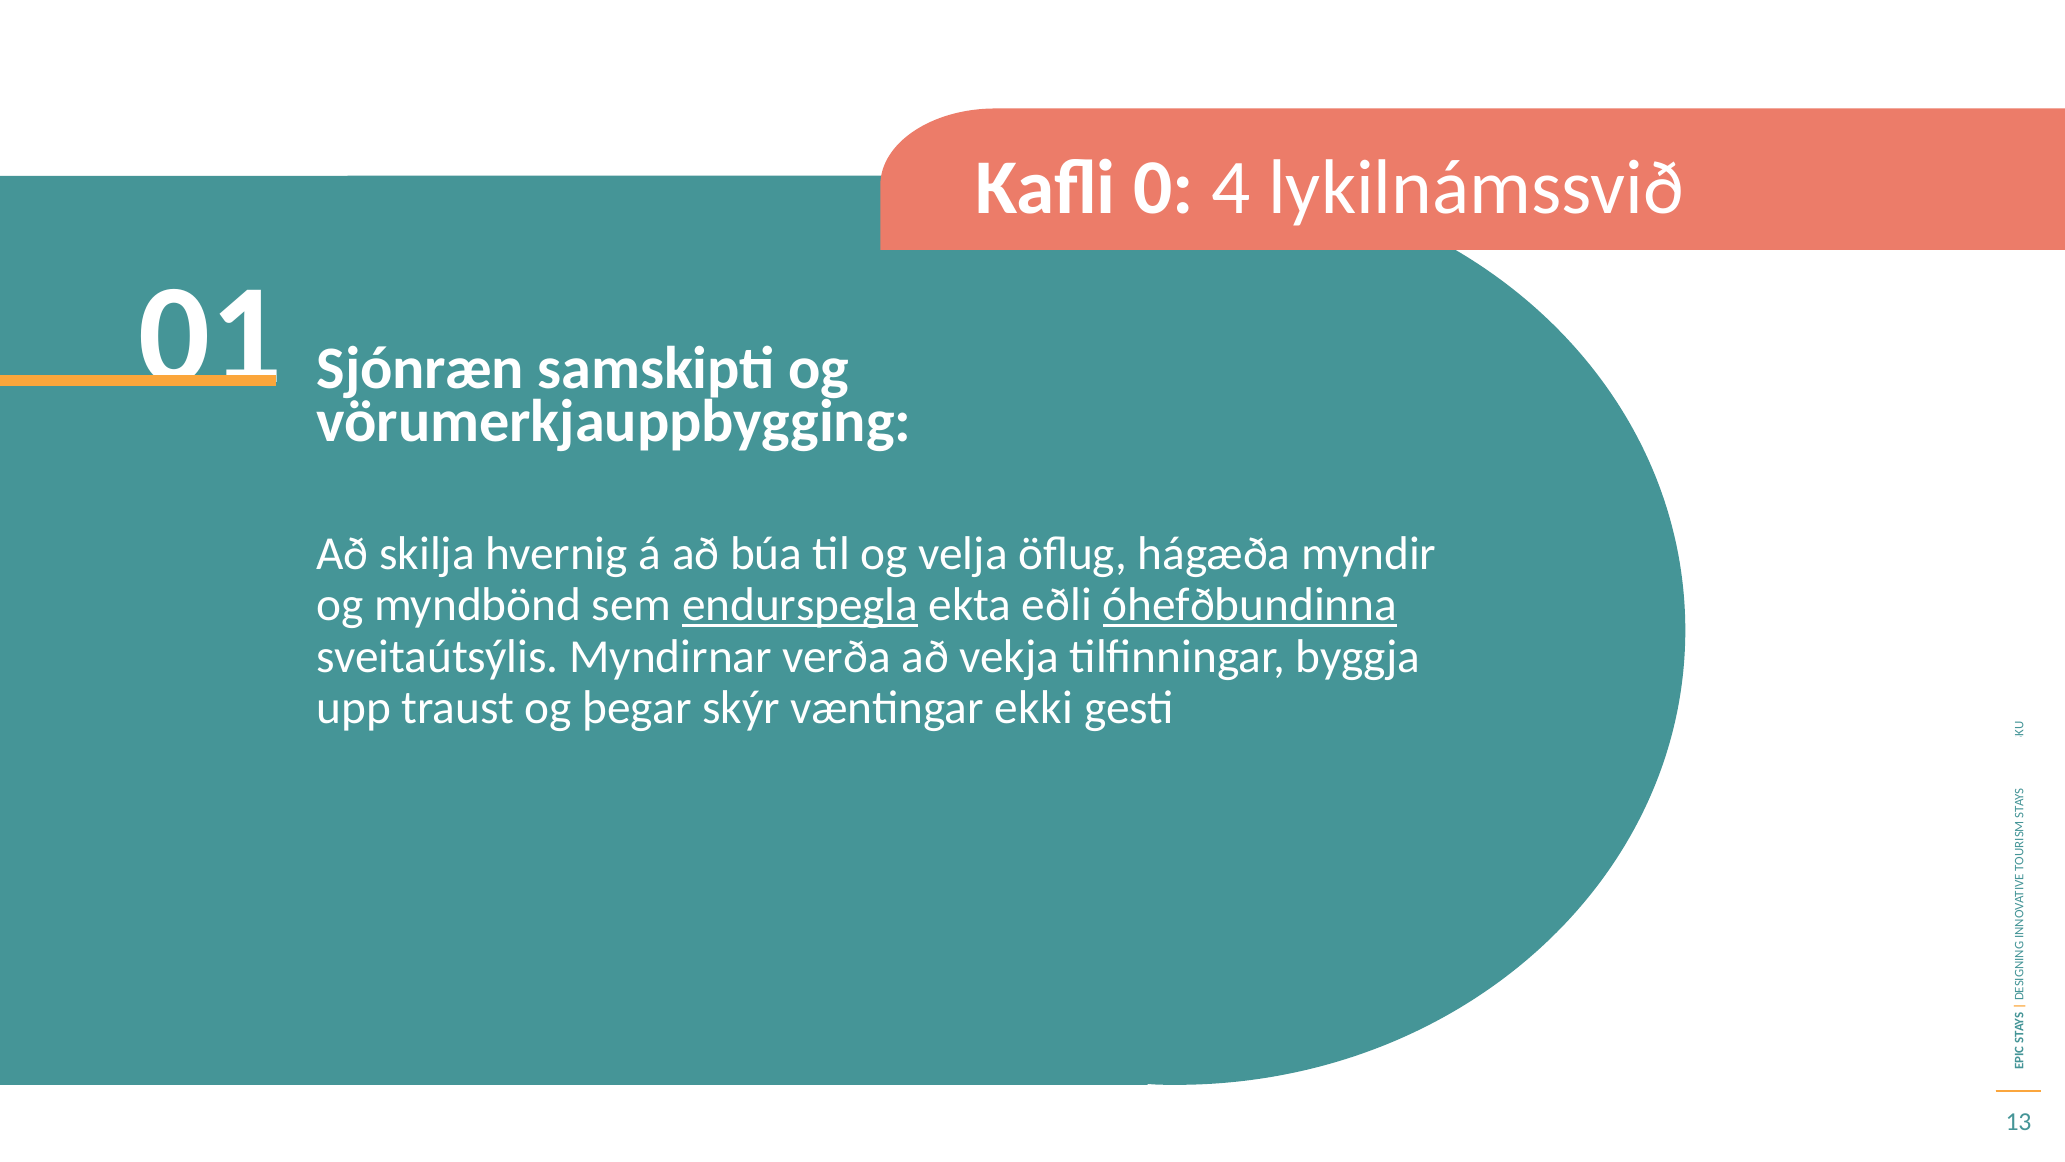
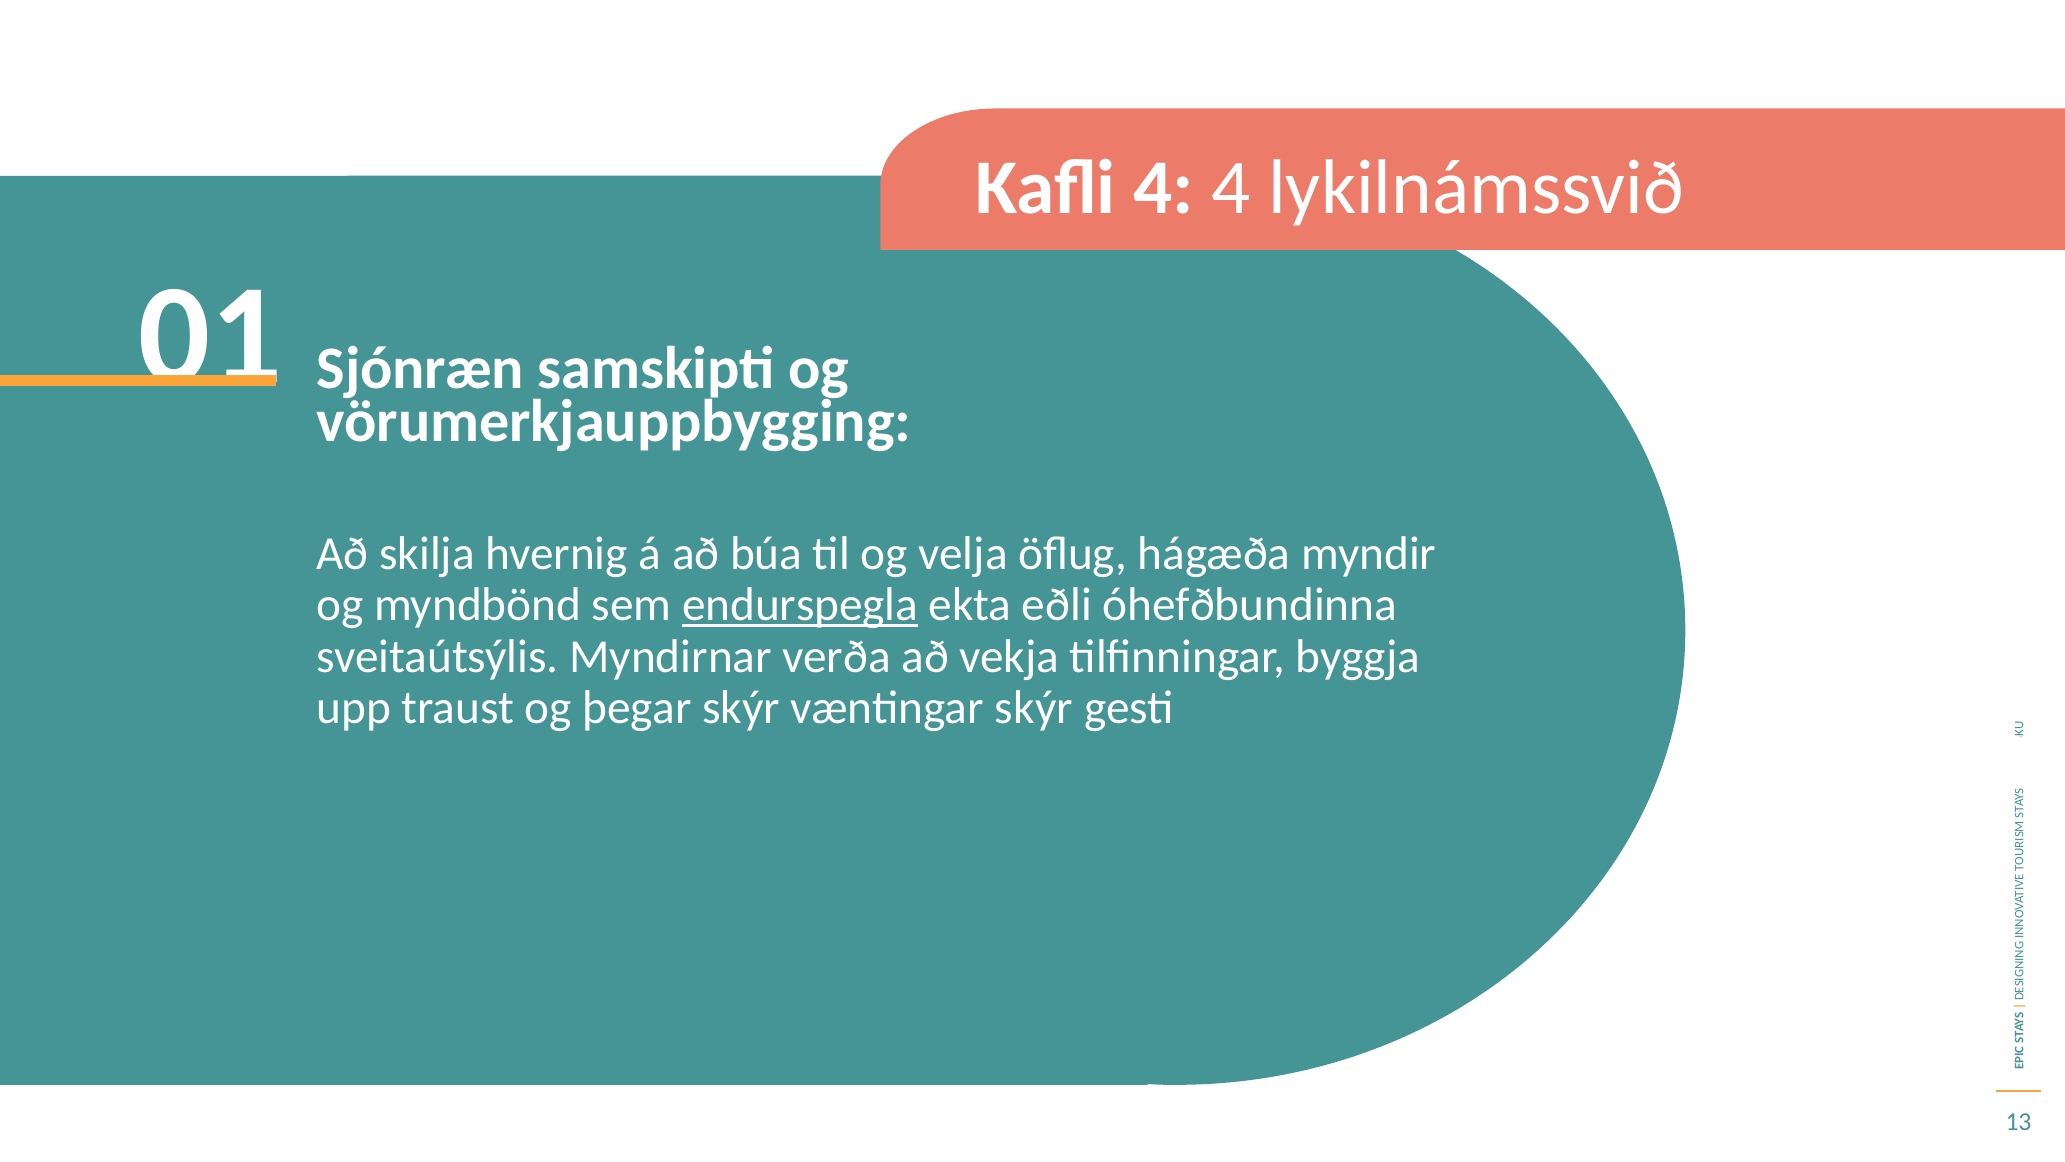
Kafli 0: 0 -> 4
óhefðbundinna underline: present -> none
væntingar ekki: ekki -> skýr
